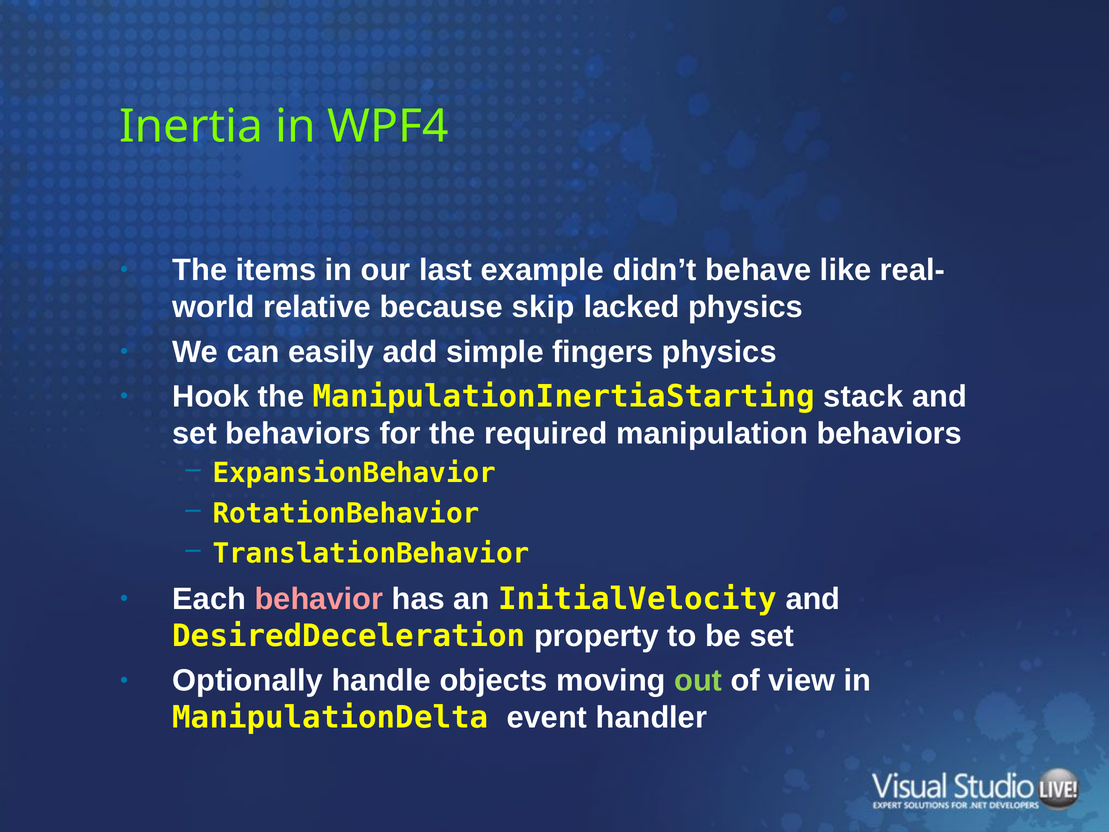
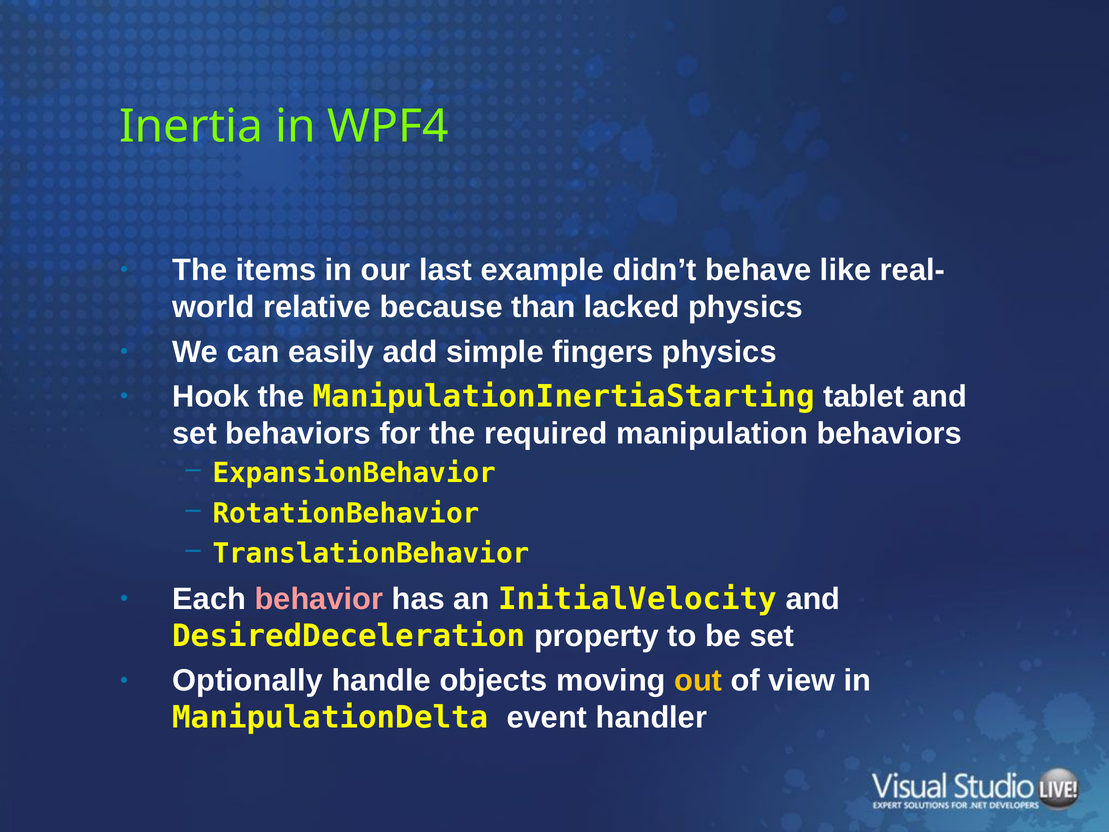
skip: skip -> than
stack: stack -> tablet
out colour: light green -> yellow
